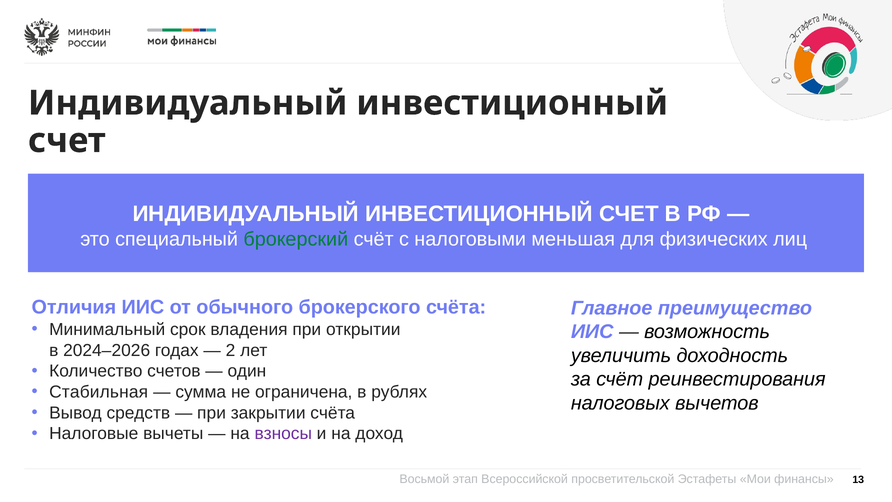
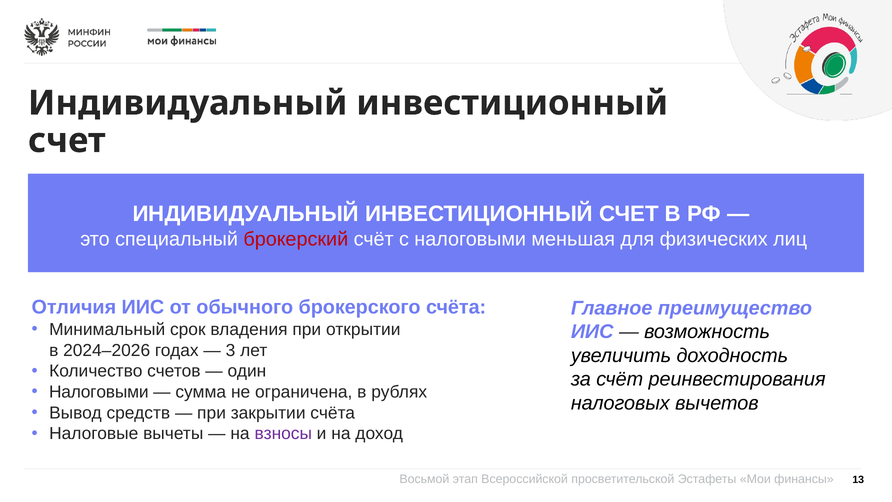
брокерский colour: green -> red
2: 2 -> 3
Стабильная at (99, 392): Стабильная -> Налоговыми
